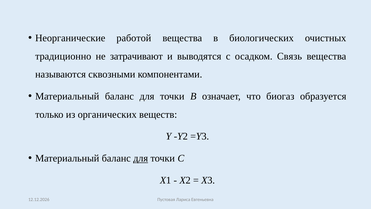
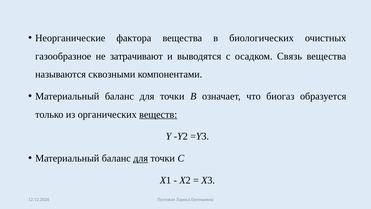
работой: работой -> фактора
традиционно: традиционно -> газообразное
веществ underline: none -> present
